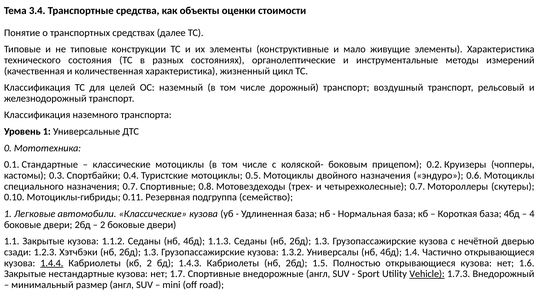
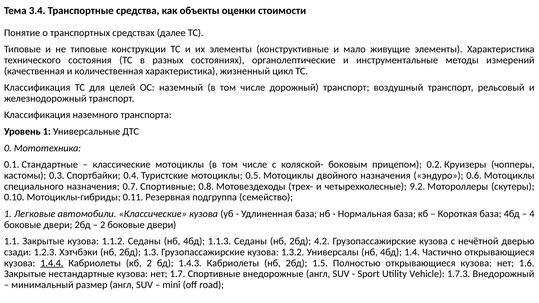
четырехколесные 0.7: 0.7 -> 9.2
Седаны нб 2бд 1.3: 1.3 -> 4.2
Vehicle underline: present -> none
